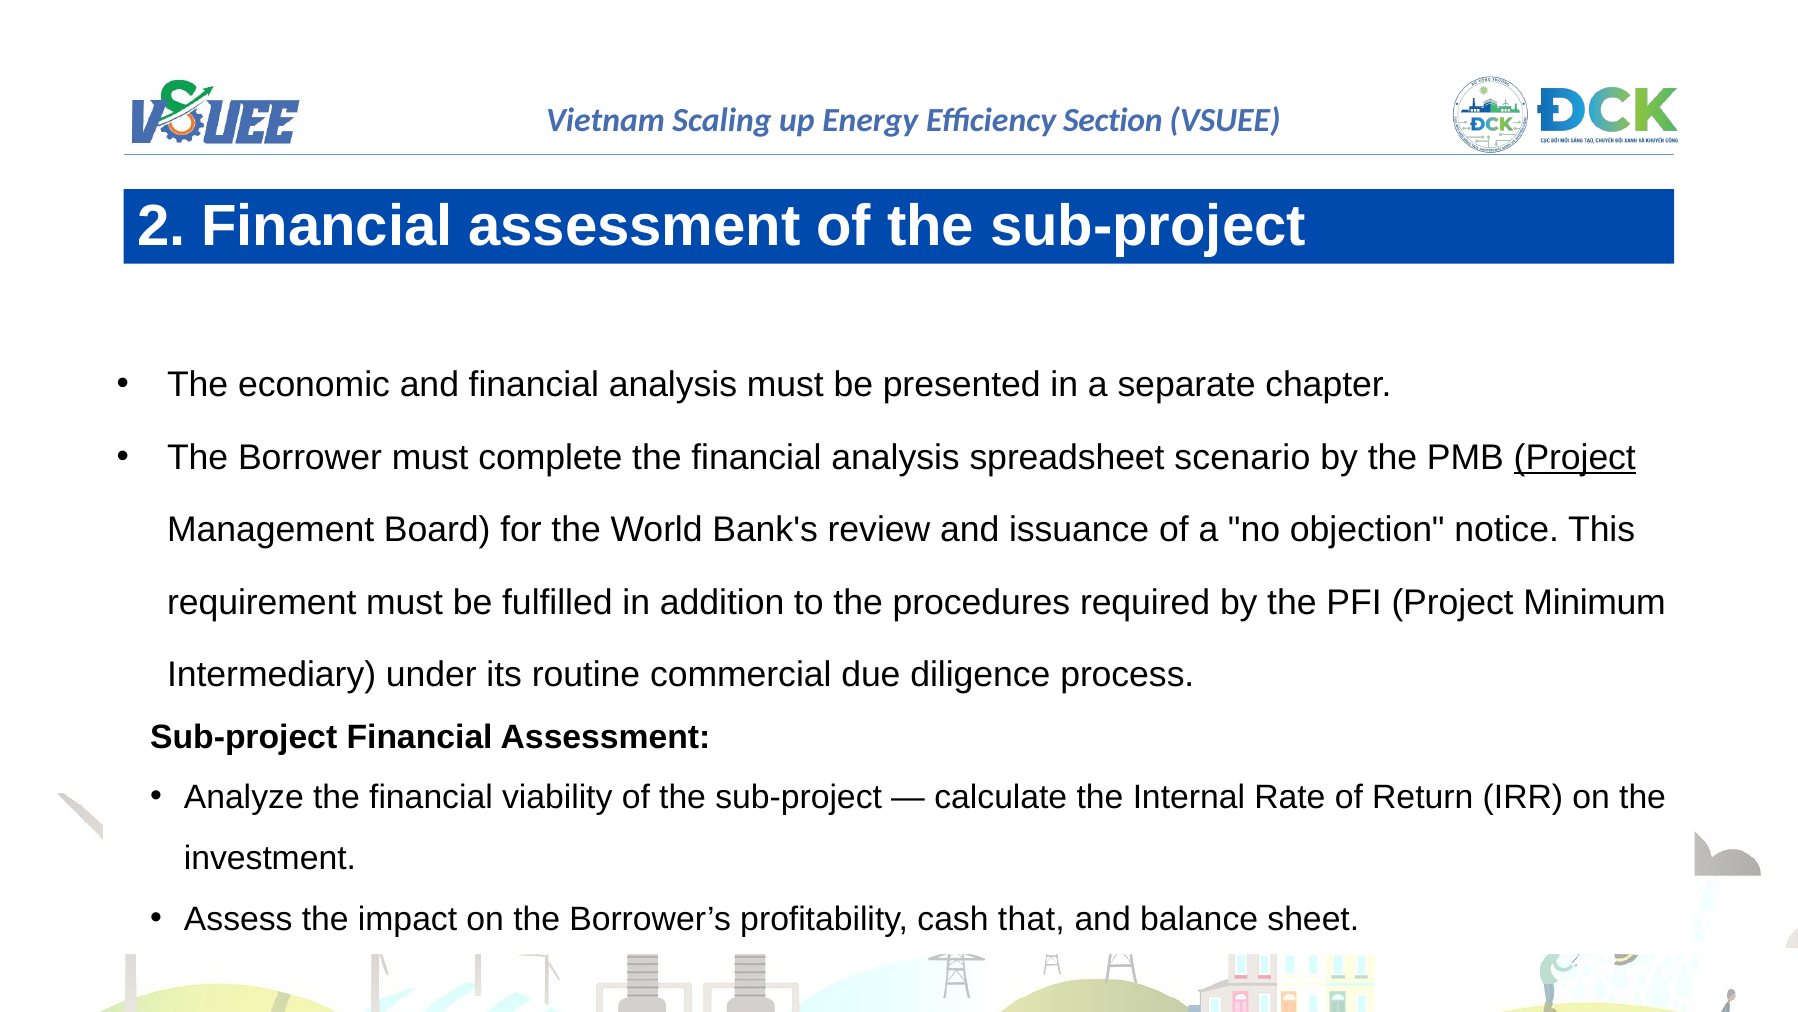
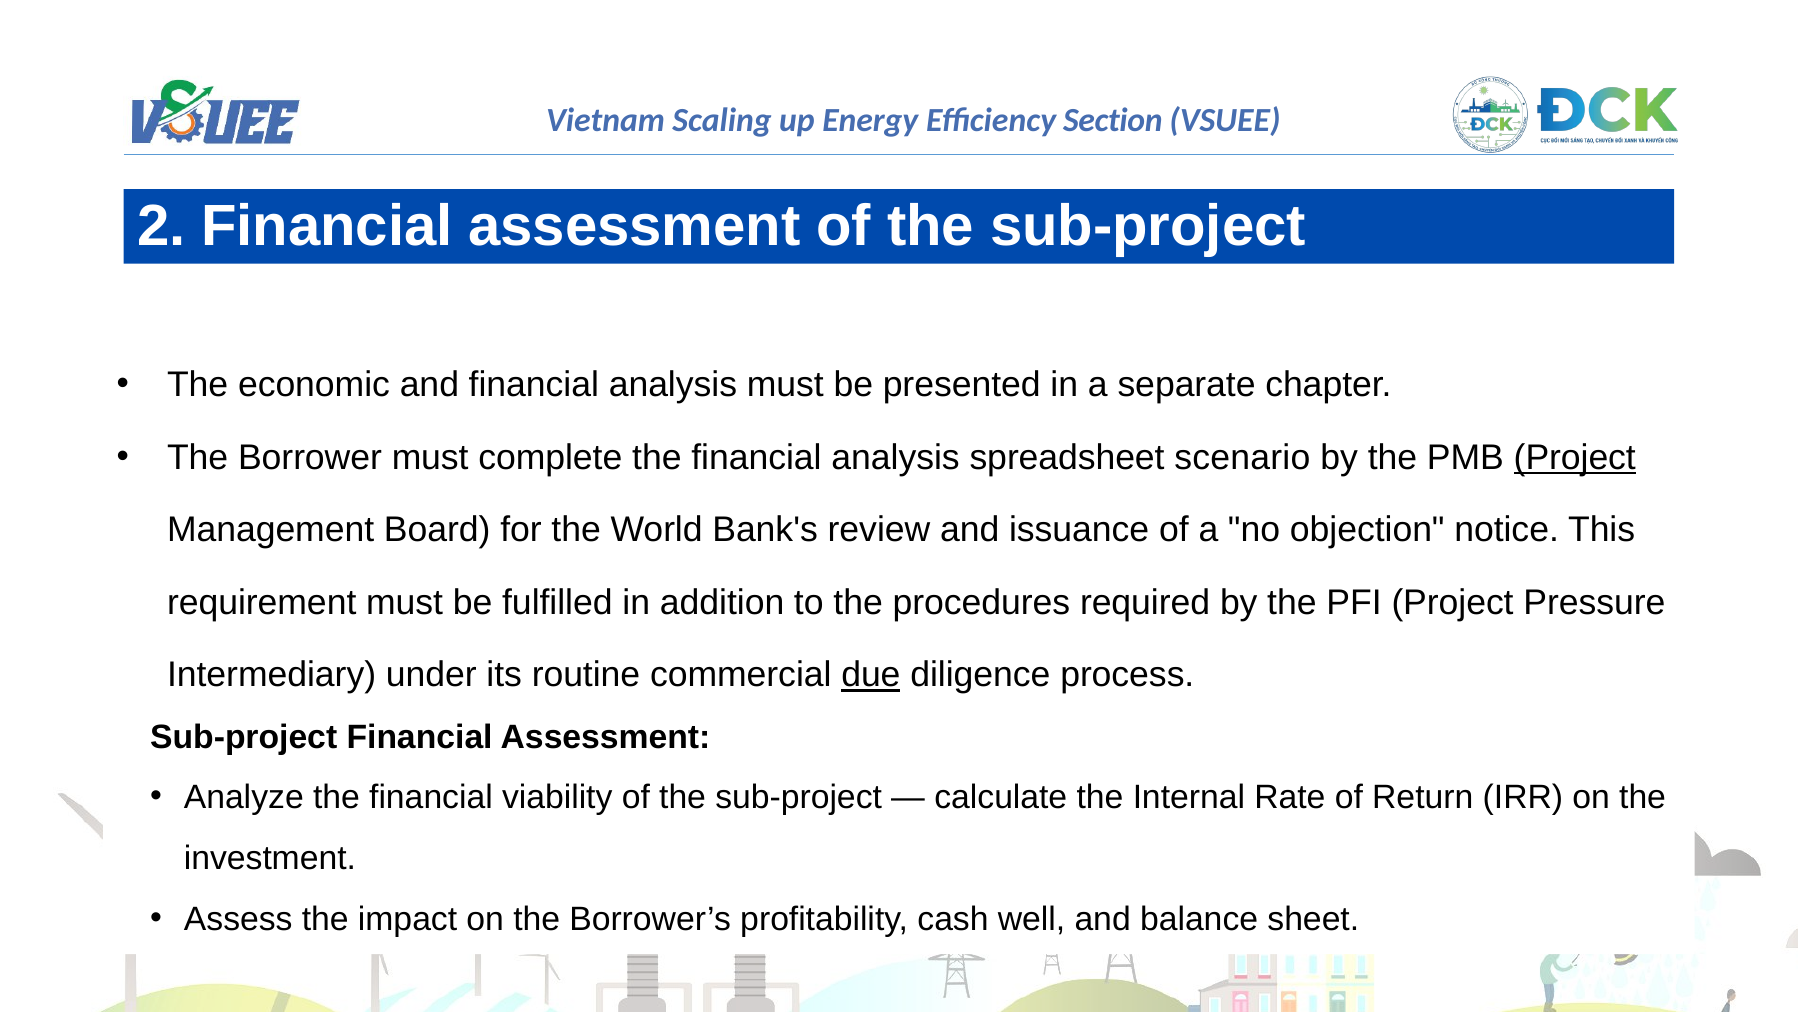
Minimum: Minimum -> Pressure
due underline: none -> present
that: that -> well
